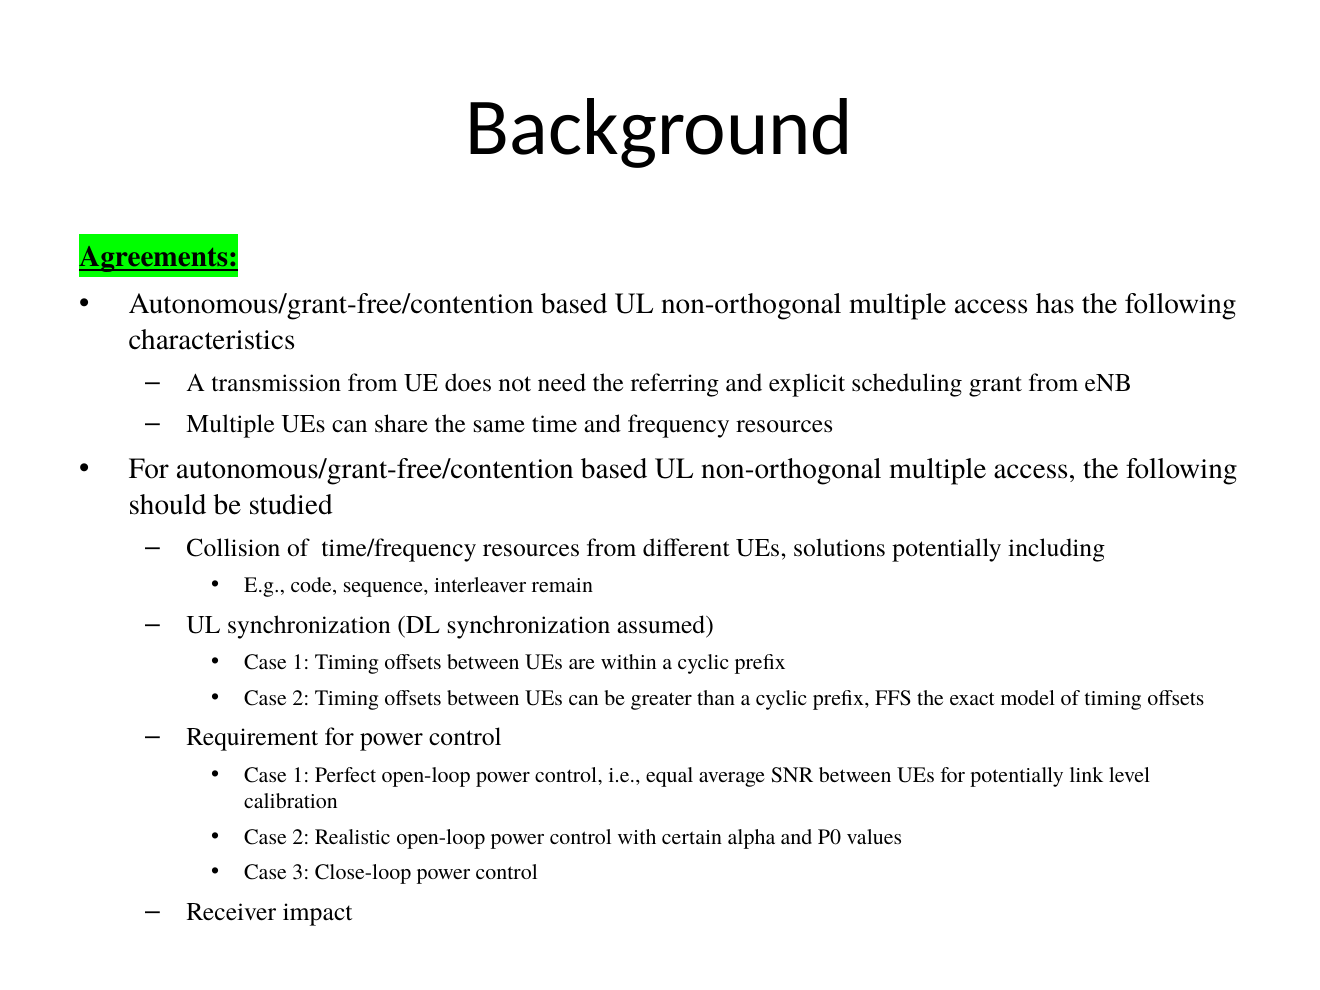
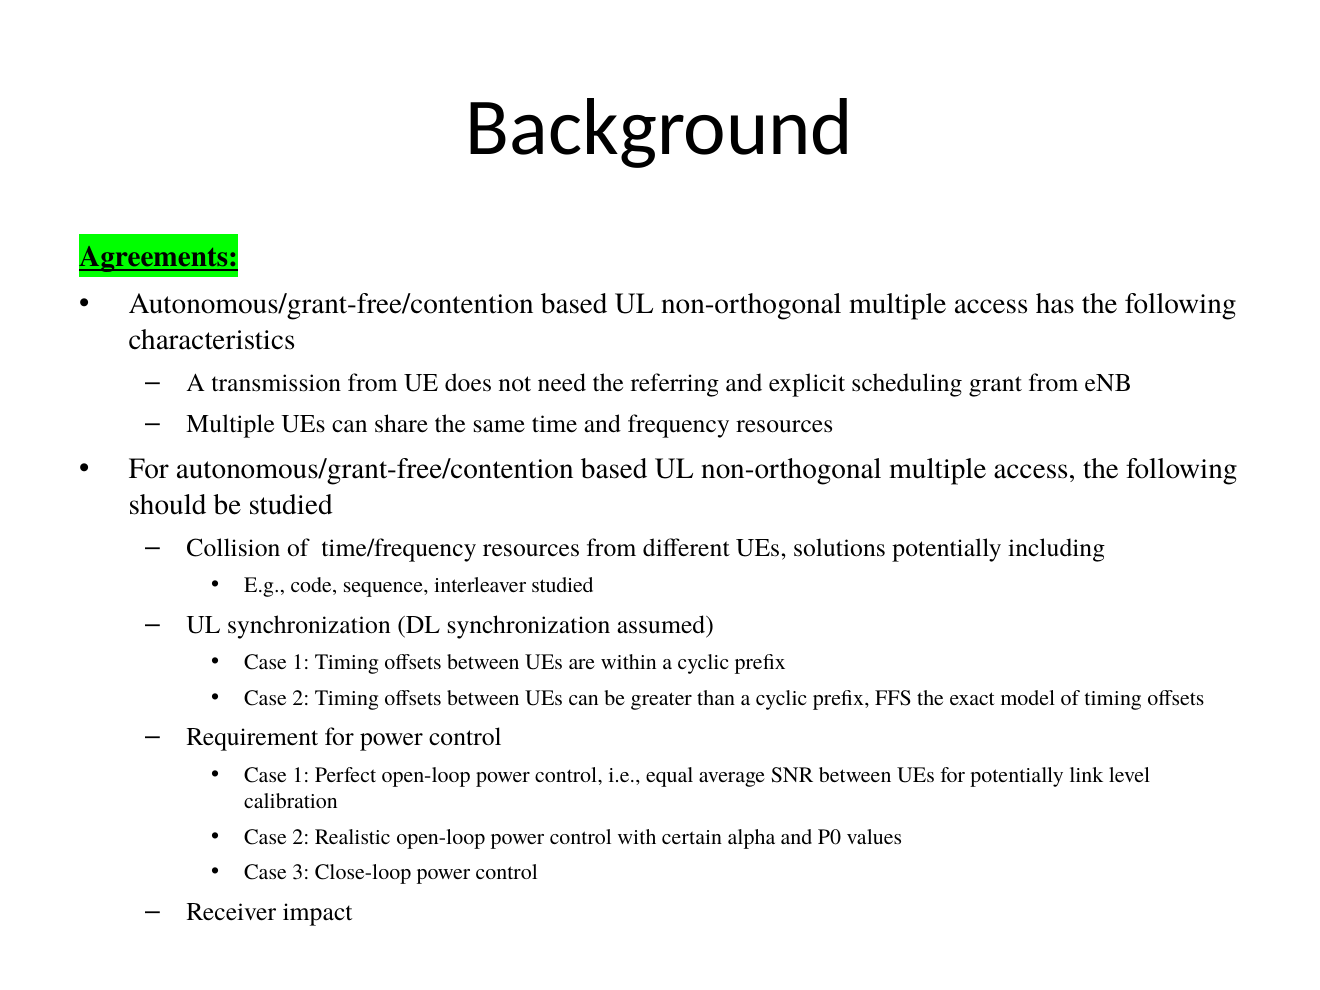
interleaver remain: remain -> studied
